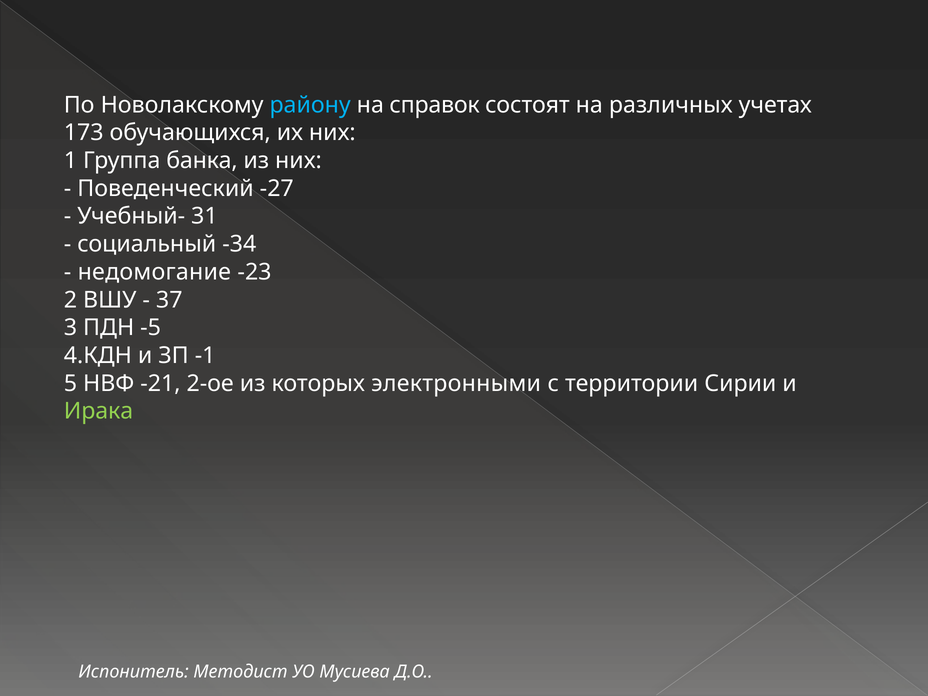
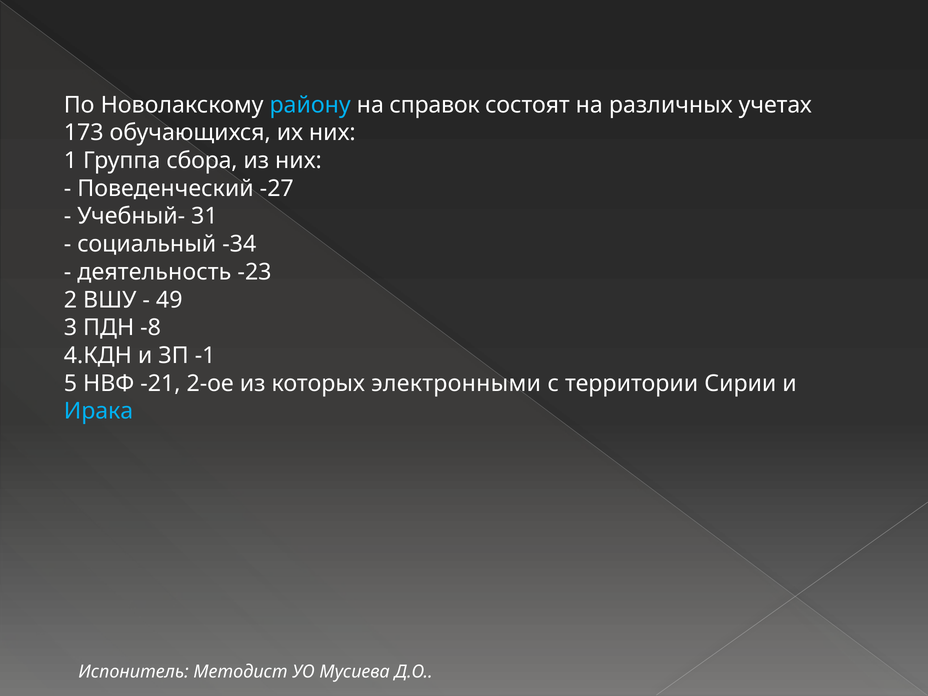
банка: банка -> сбора
недомогание: недомогание -> деятельность
37: 37 -> 49
-5: -5 -> -8
Ирака colour: light green -> light blue
